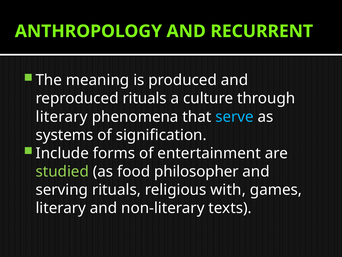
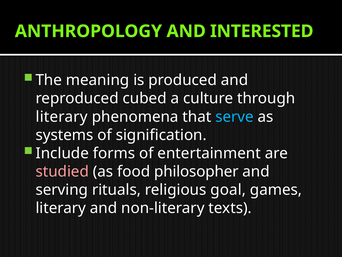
RECURRENT: RECURRENT -> INTERESTED
reproduced rituals: rituals -> cubed
studied colour: light green -> pink
with: with -> goal
